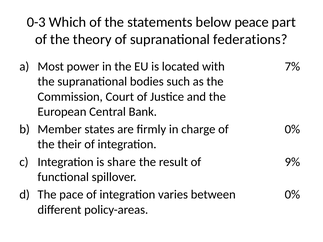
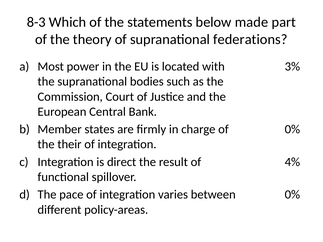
0-3: 0-3 -> 8-3
peace: peace -> made
7%: 7% -> 3%
share: share -> direct
9%: 9% -> 4%
